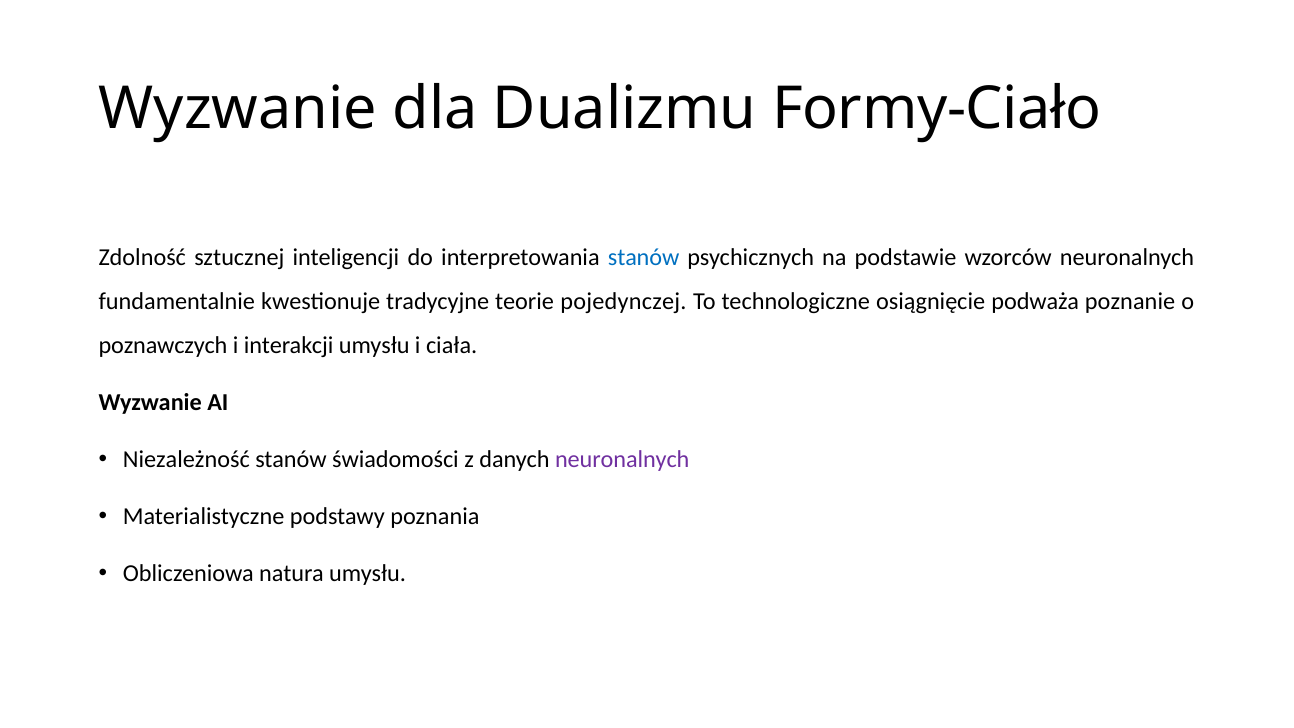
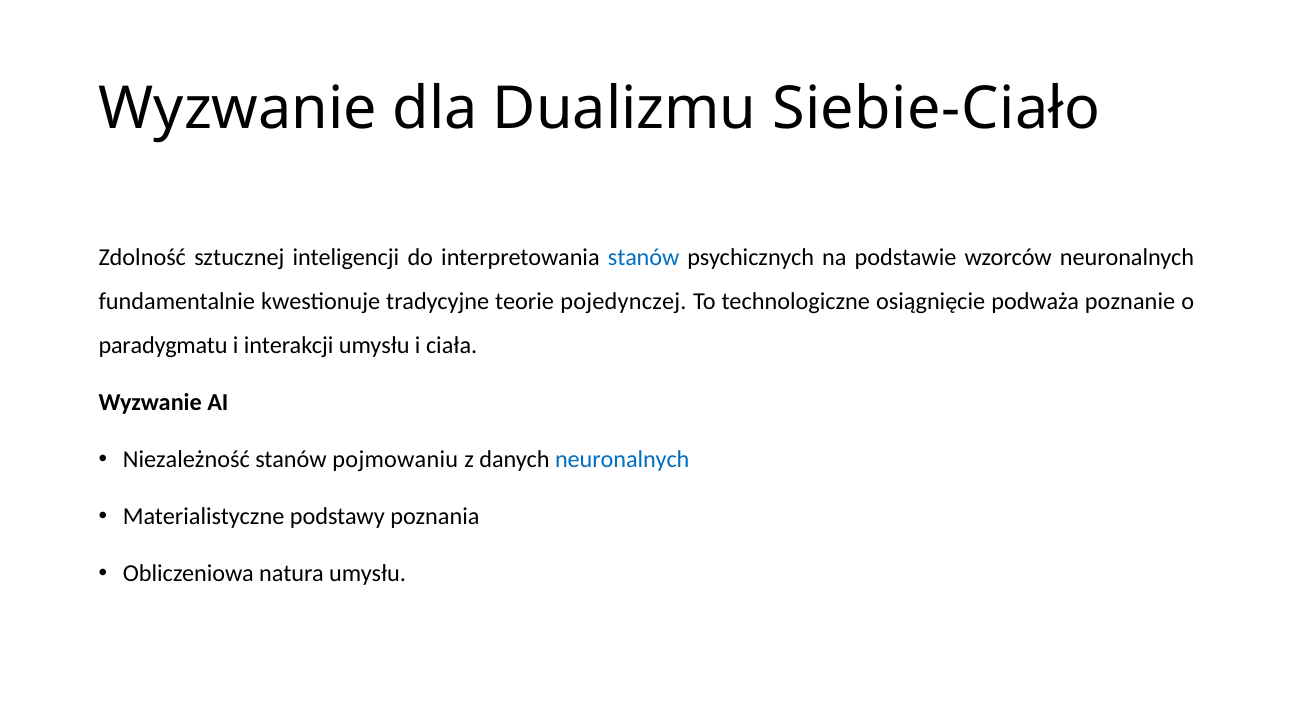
Formy-Ciało: Formy-Ciało -> Siebie-Ciało
poznawczych: poznawczych -> paradygmatu
świadomości: świadomości -> pojmowaniu
neuronalnych at (622, 459) colour: purple -> blue
